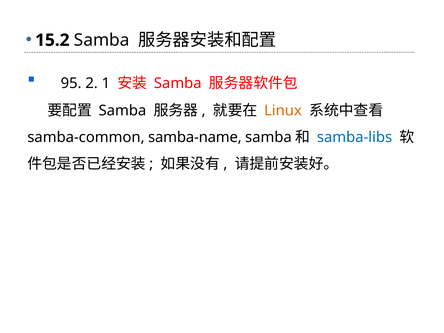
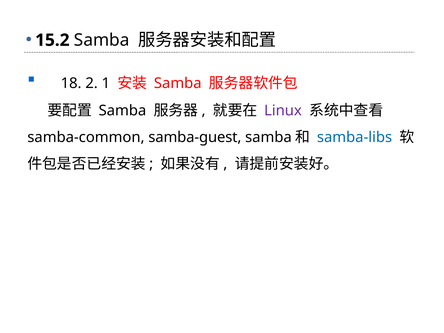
95: 95 -> 18
Linux colour: orange -> purple
samba-name: samba-name -> samba-guest
